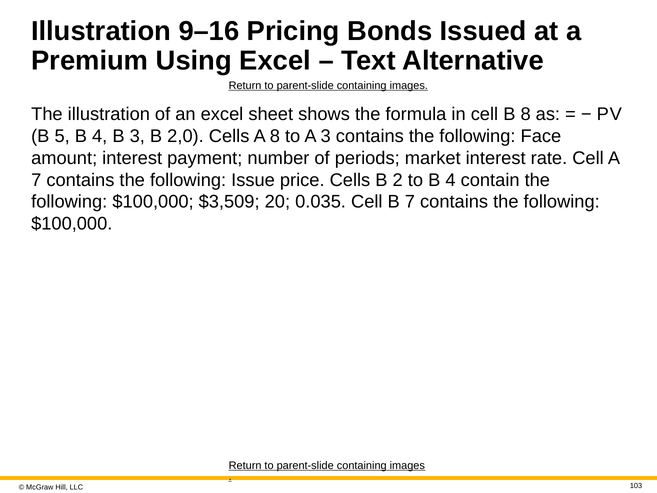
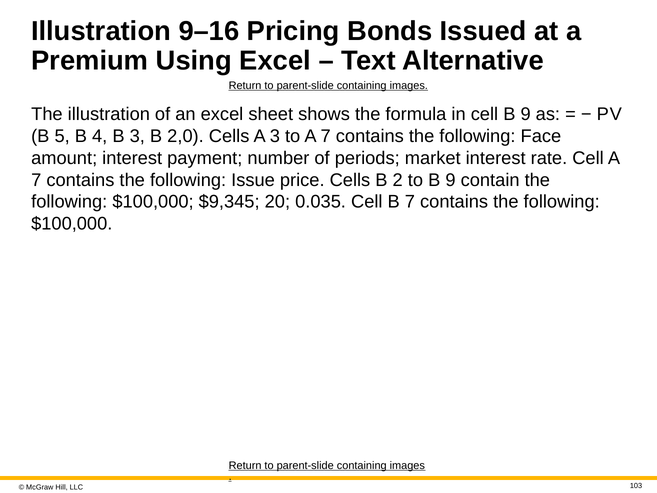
cell B 8: 8 -> 9
A 8: 8 -> 3
to A 3: 3 -> 7
to B 4: 4 -> 9
$3,509: $3,509 -> $9,345
